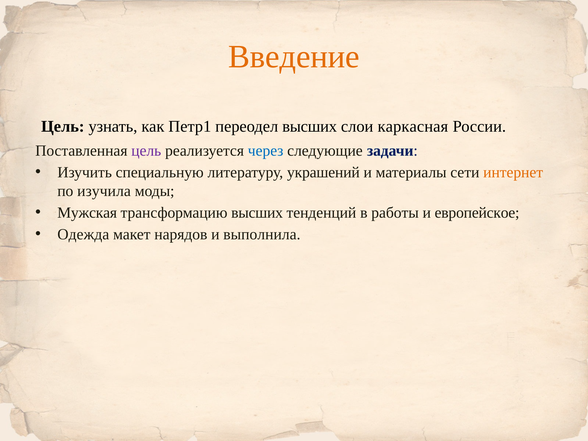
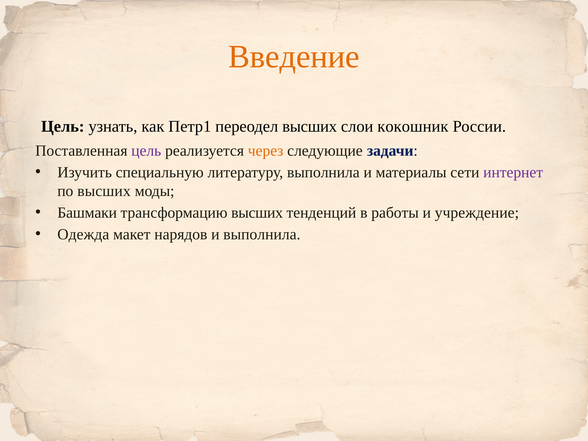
каркасная: каркасная -> кокошник
через colour: blue -> orange
литературу украшений: украшений -> выполнила
интернет colour: orange -> purple
по изучила: изучила -> высших
Мужская: Мужская -> Башмаки
европейское: европейское -> учреждение
